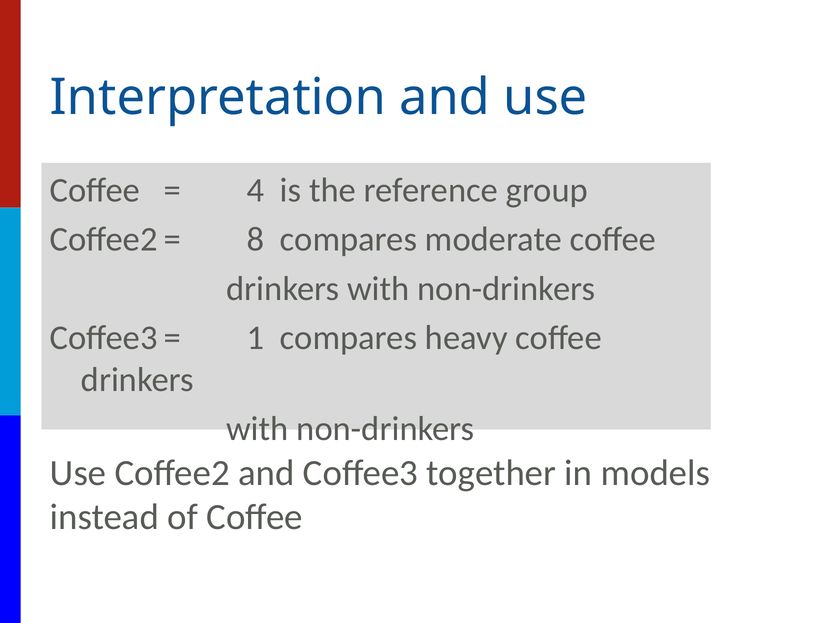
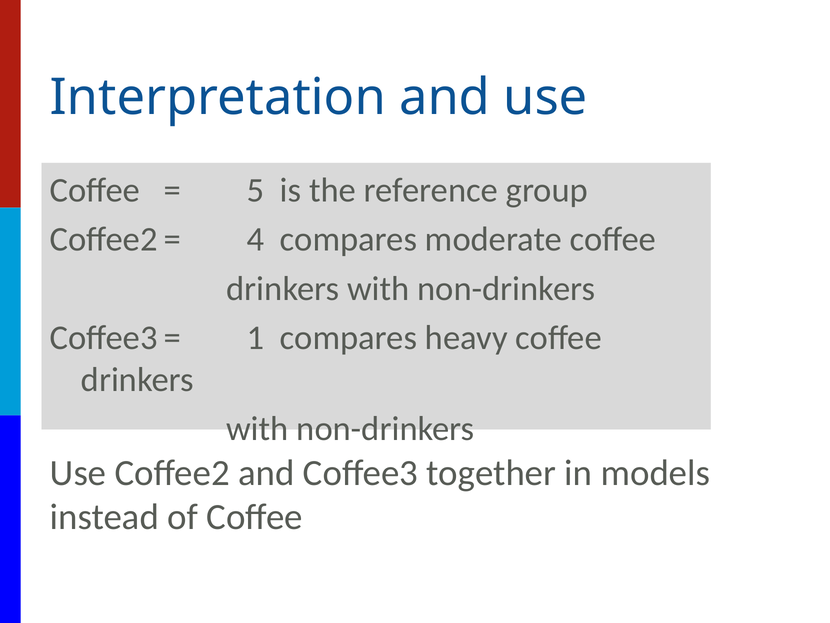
4: 4 -> 5
8: 8 -> 4
